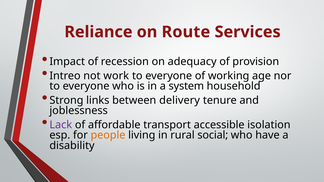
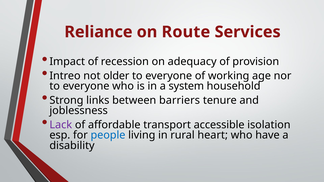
work: work -> older
delivery: delivery -> barriers
people colour: orange -> blue
social: social -> heart
